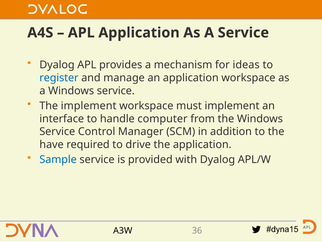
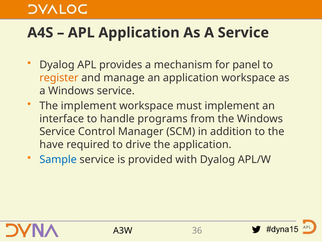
ideas: ideas -> panel
register colour: blue -> orange
computer: computer -> programs
